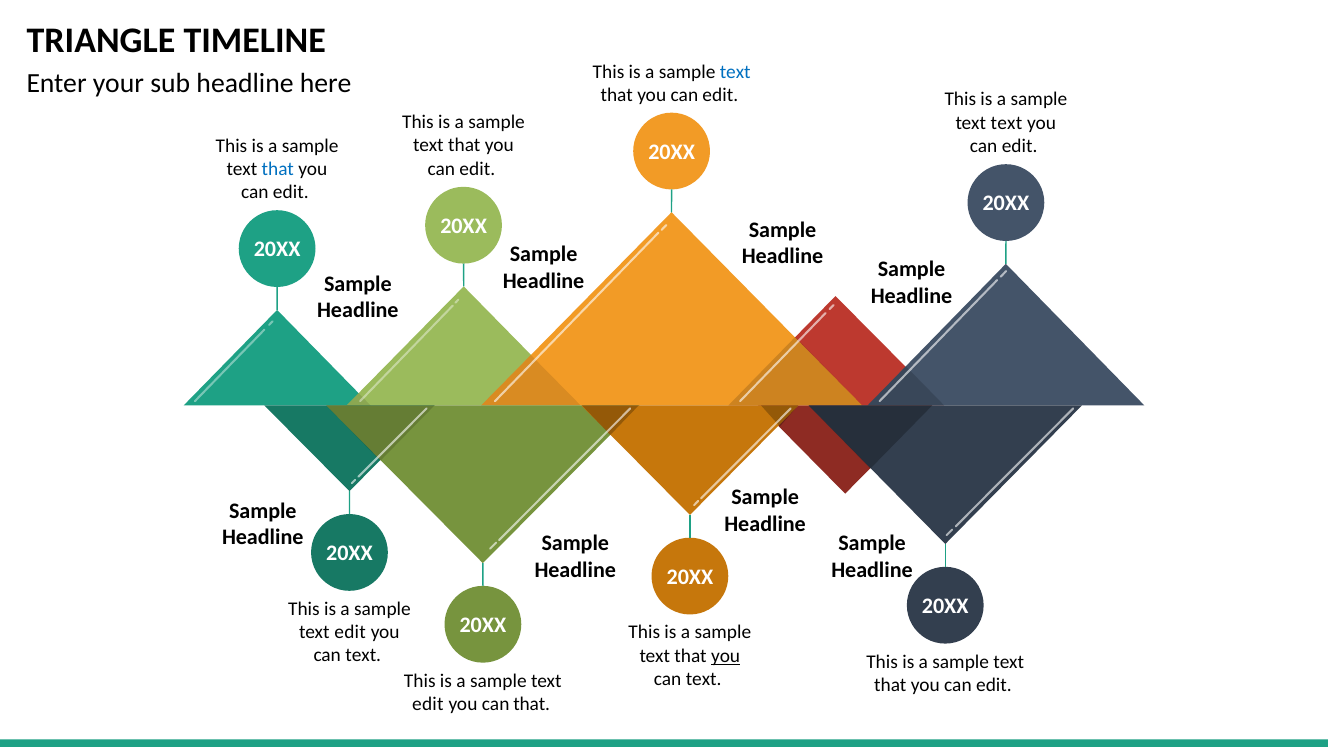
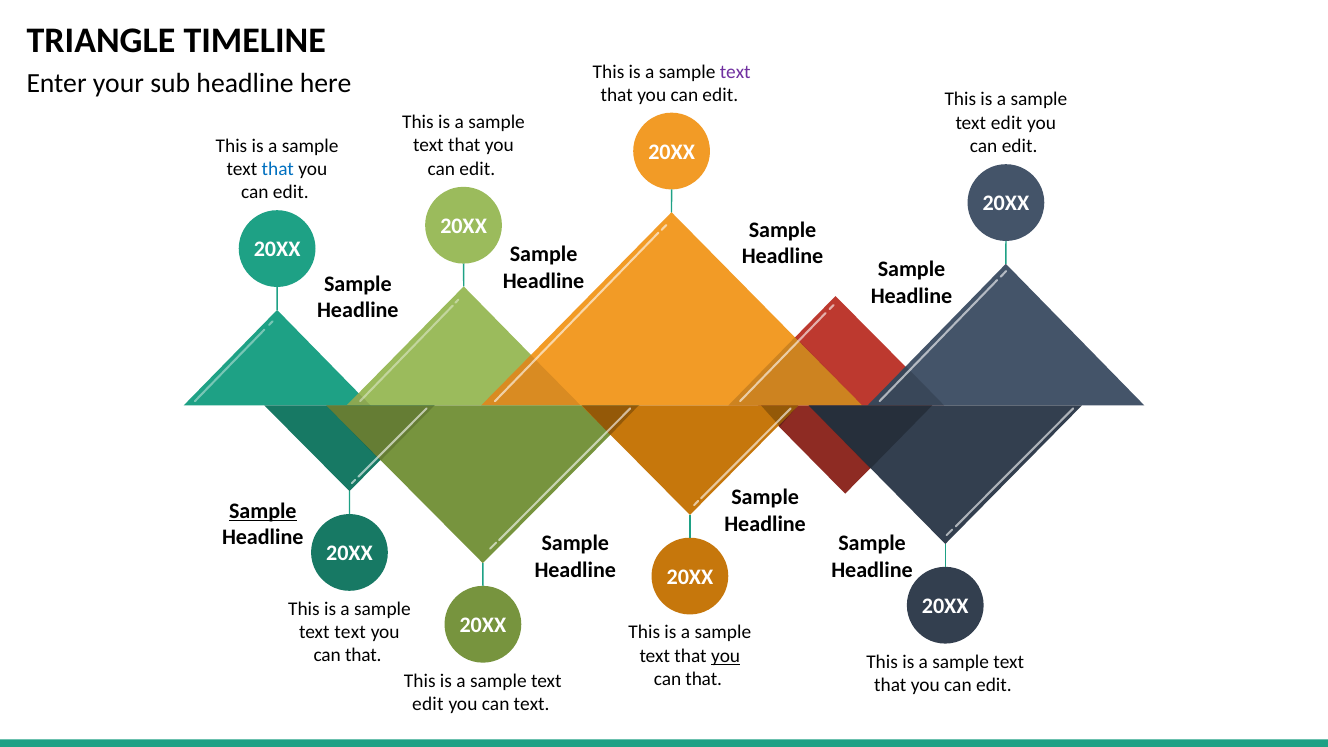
text at (735, 72) colour: blue -> purple
text at (1007, 123): text -> edit
Sample at (263, 511) underline: none -> present
edit at (350, 632): edit -> text
text at (363, 656): text -> that
text at (704, 679): text -> that
can that: that -> text
